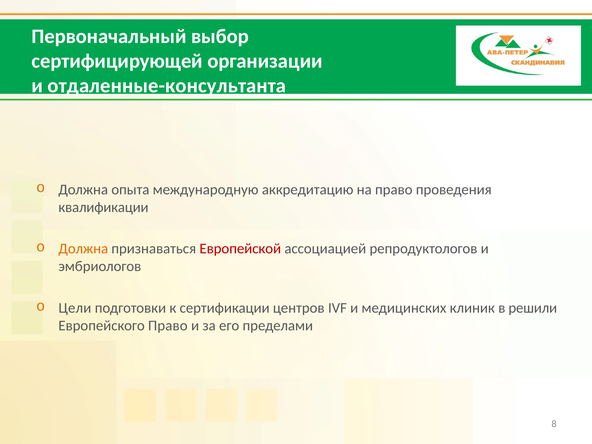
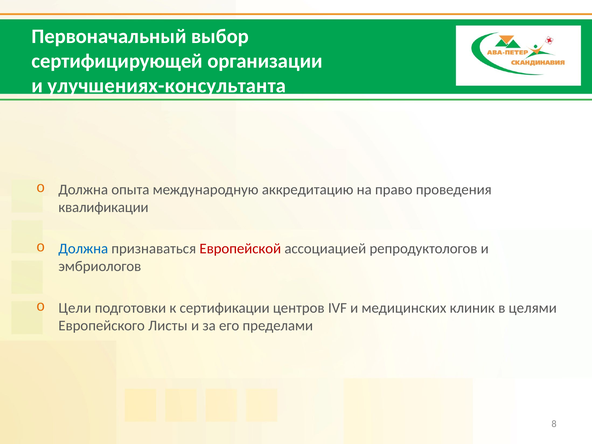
отдаленные-консультанта: отдаленные-консультанта -> улучшениях-консультанта
Должна at (83, 249) colour: orange -> blue
решили: решили -> целями
Европейского Право: Право -> Листы
